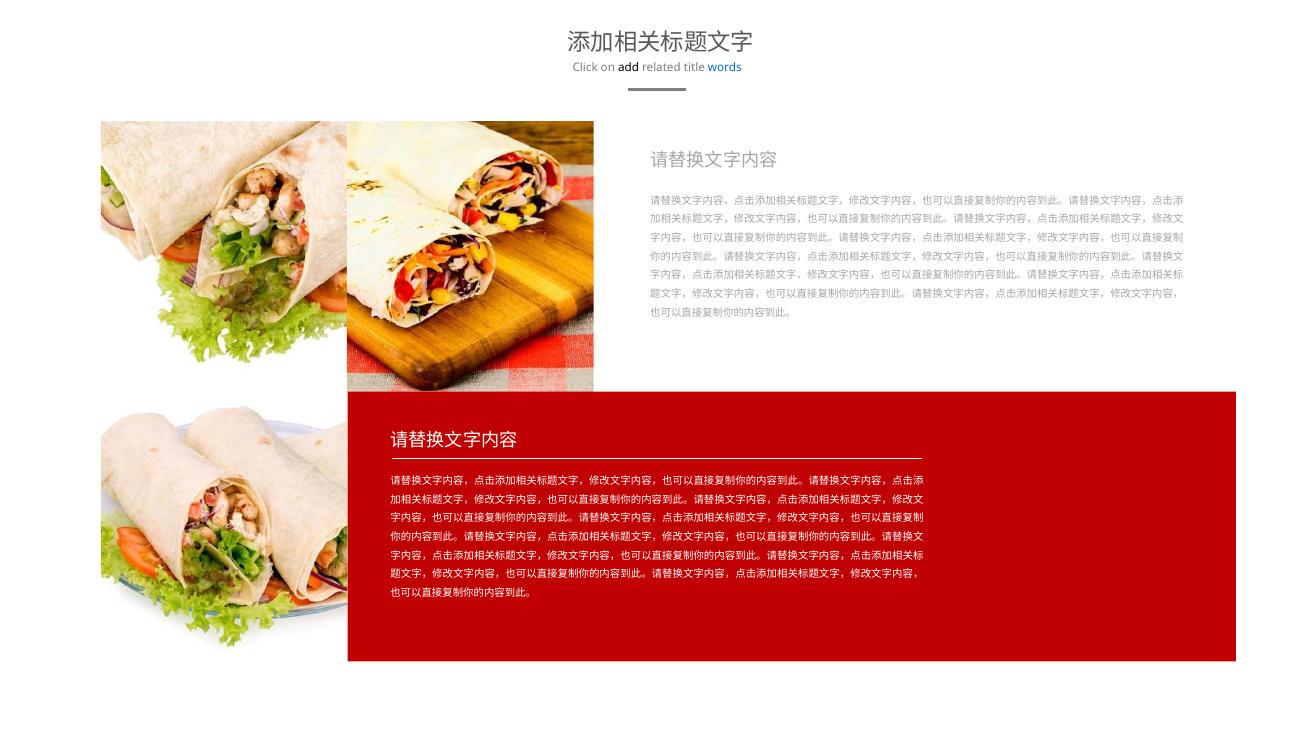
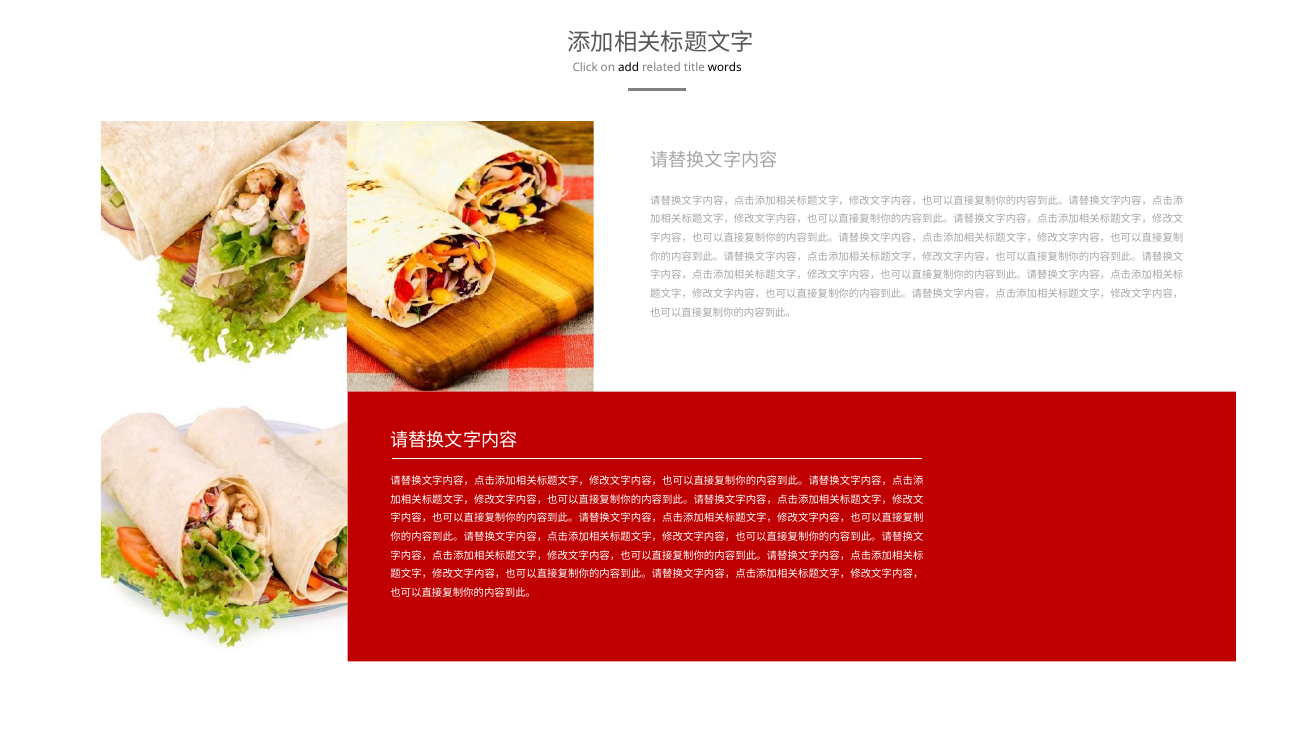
words colour: blue -> black
